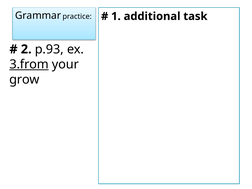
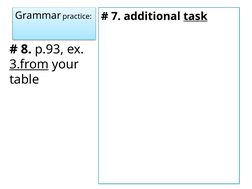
1: 1 -> 7
task underline: none -> present
2: 2 -> 8
grow: grow -> table
